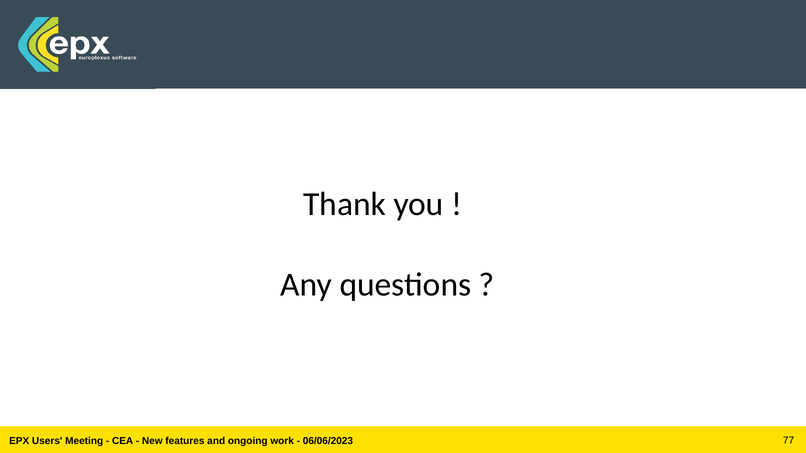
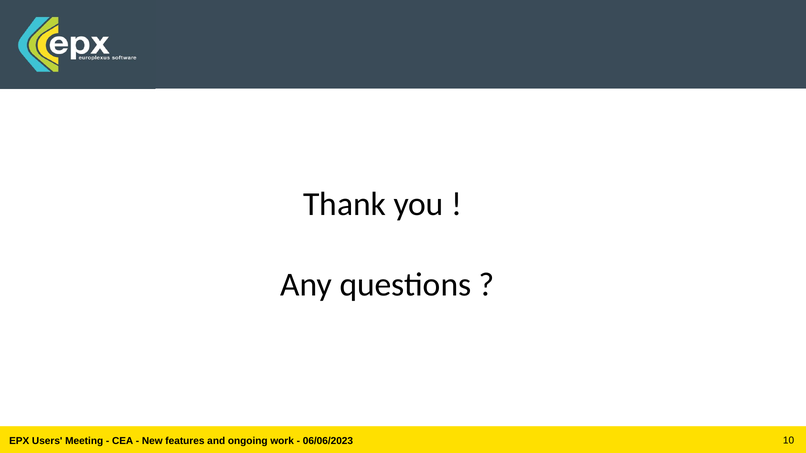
77: 77 -> 10
